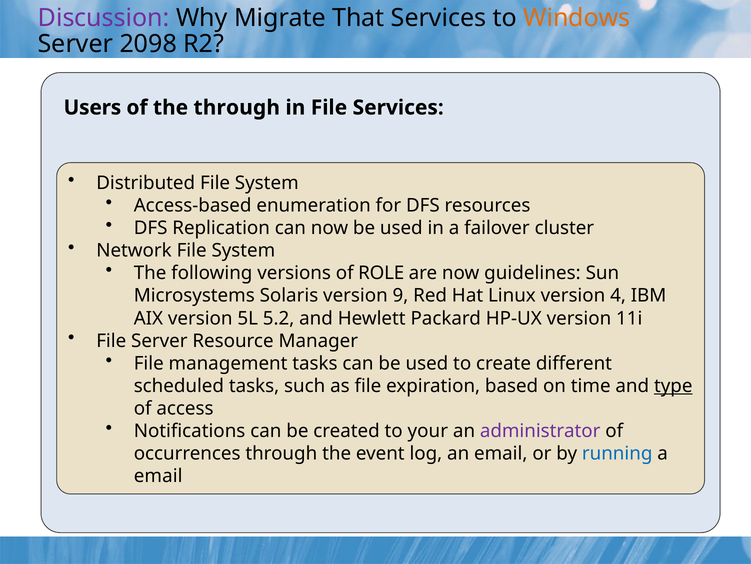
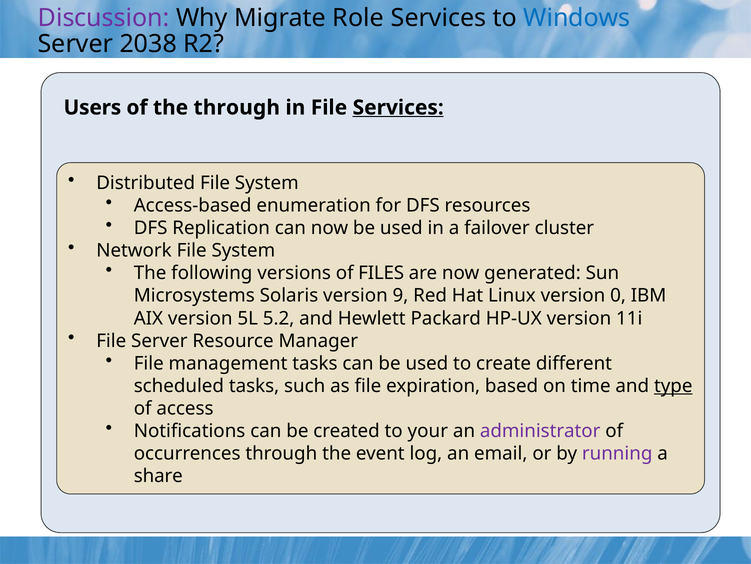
That: That -> Role
Windows at (577, 18) colour: orange -> blue
2098: 2098 -> 2038
Services at (398, 107) underline: none -> present
of ROLE: ROLE -> FILES
guidelines: guidelines -> generated
4: 4 -> 0
running colour: blue -> purple
email at (158, 476): email -> share
